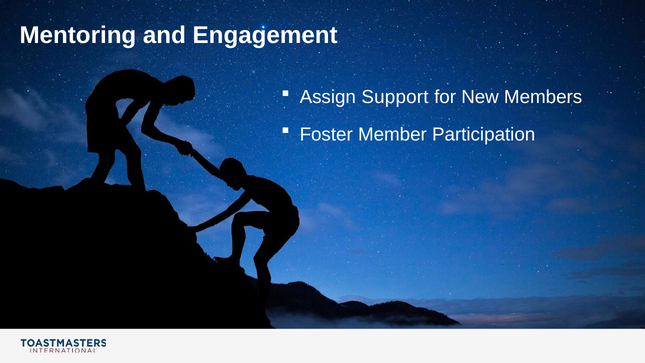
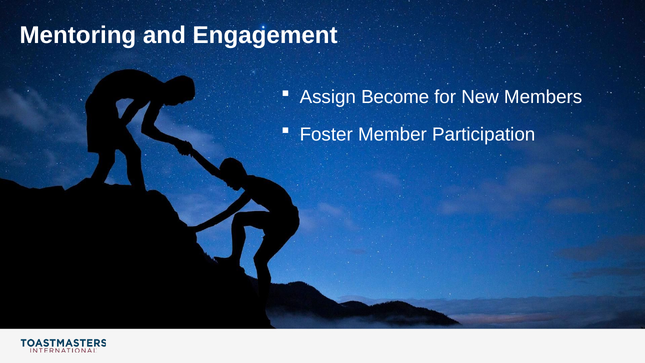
Support: Support -> Become
